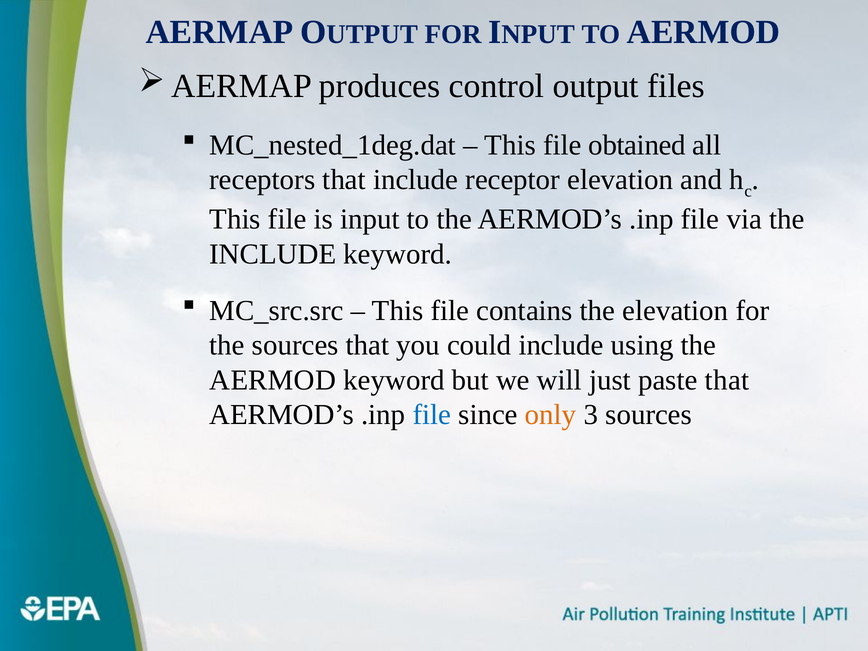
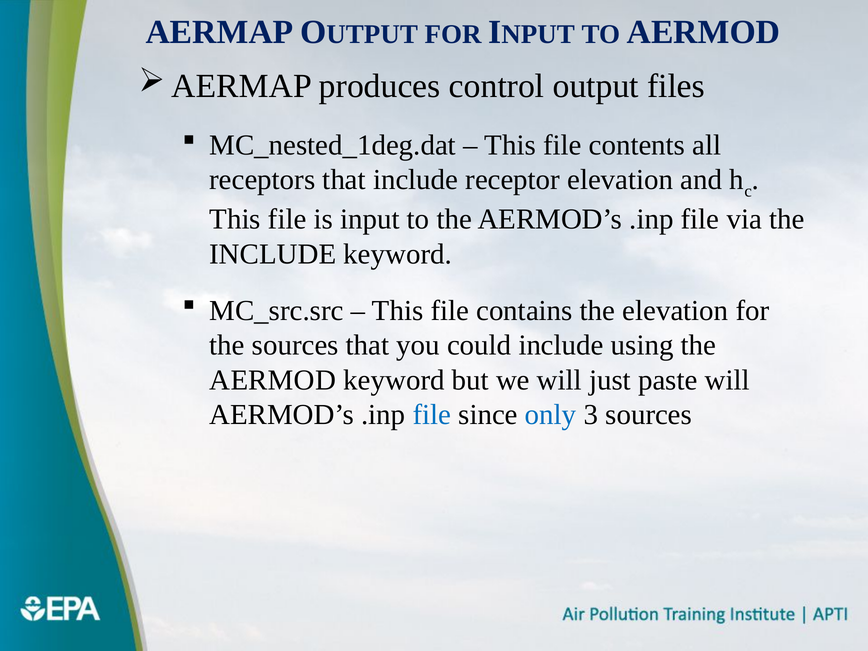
obtained: obtained -> contents
paste that: that -> will
only colour: orange -> blue
